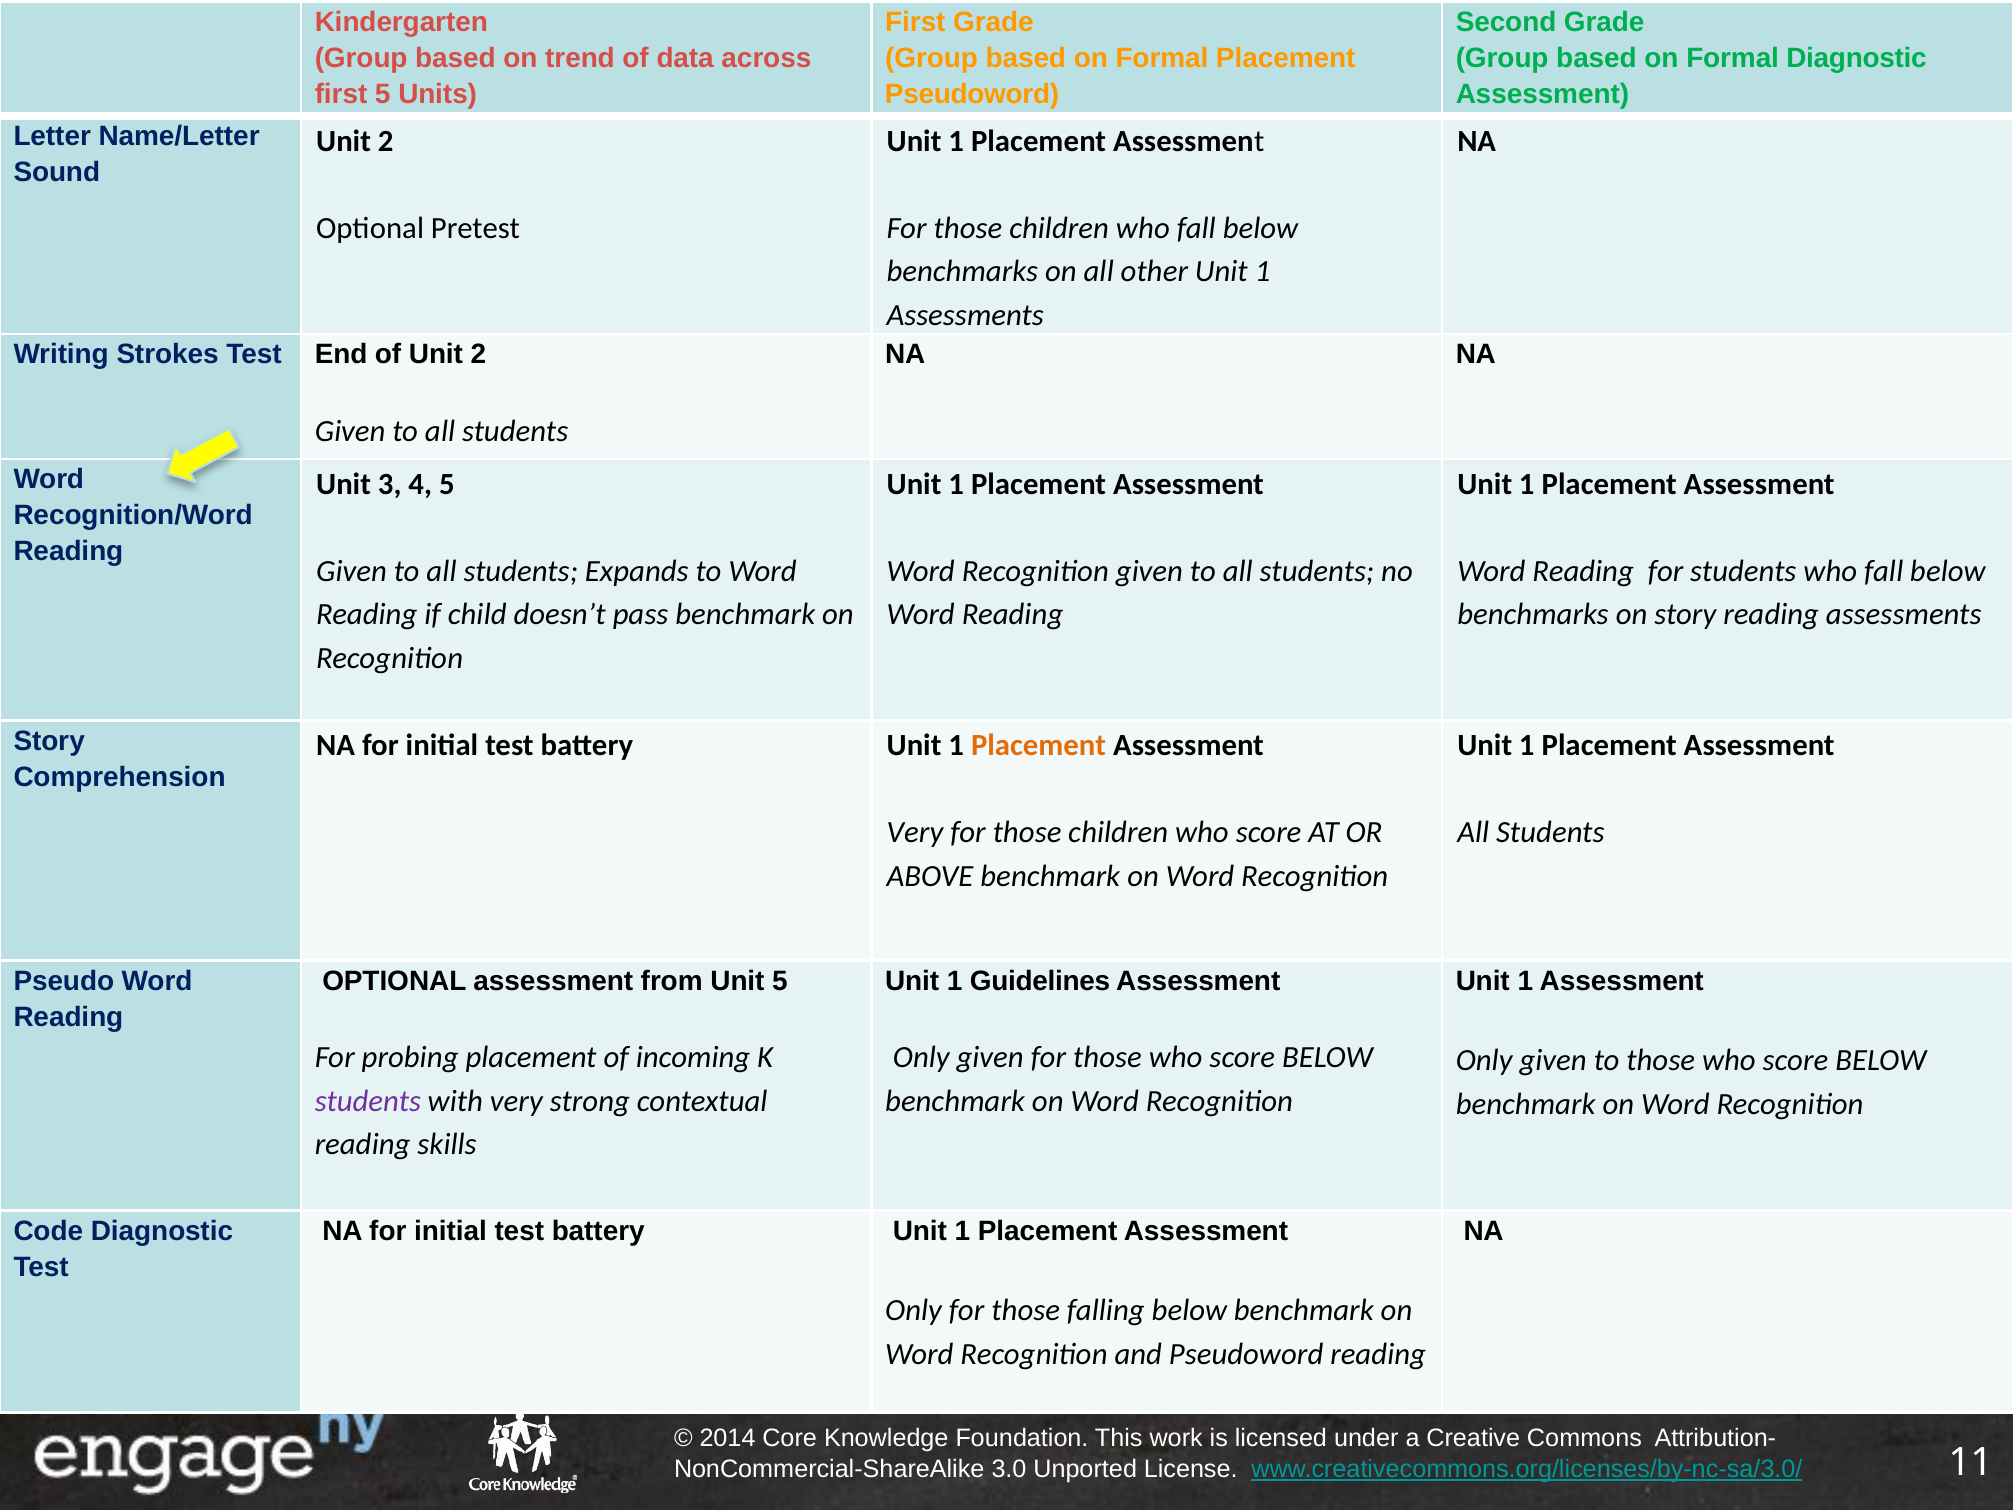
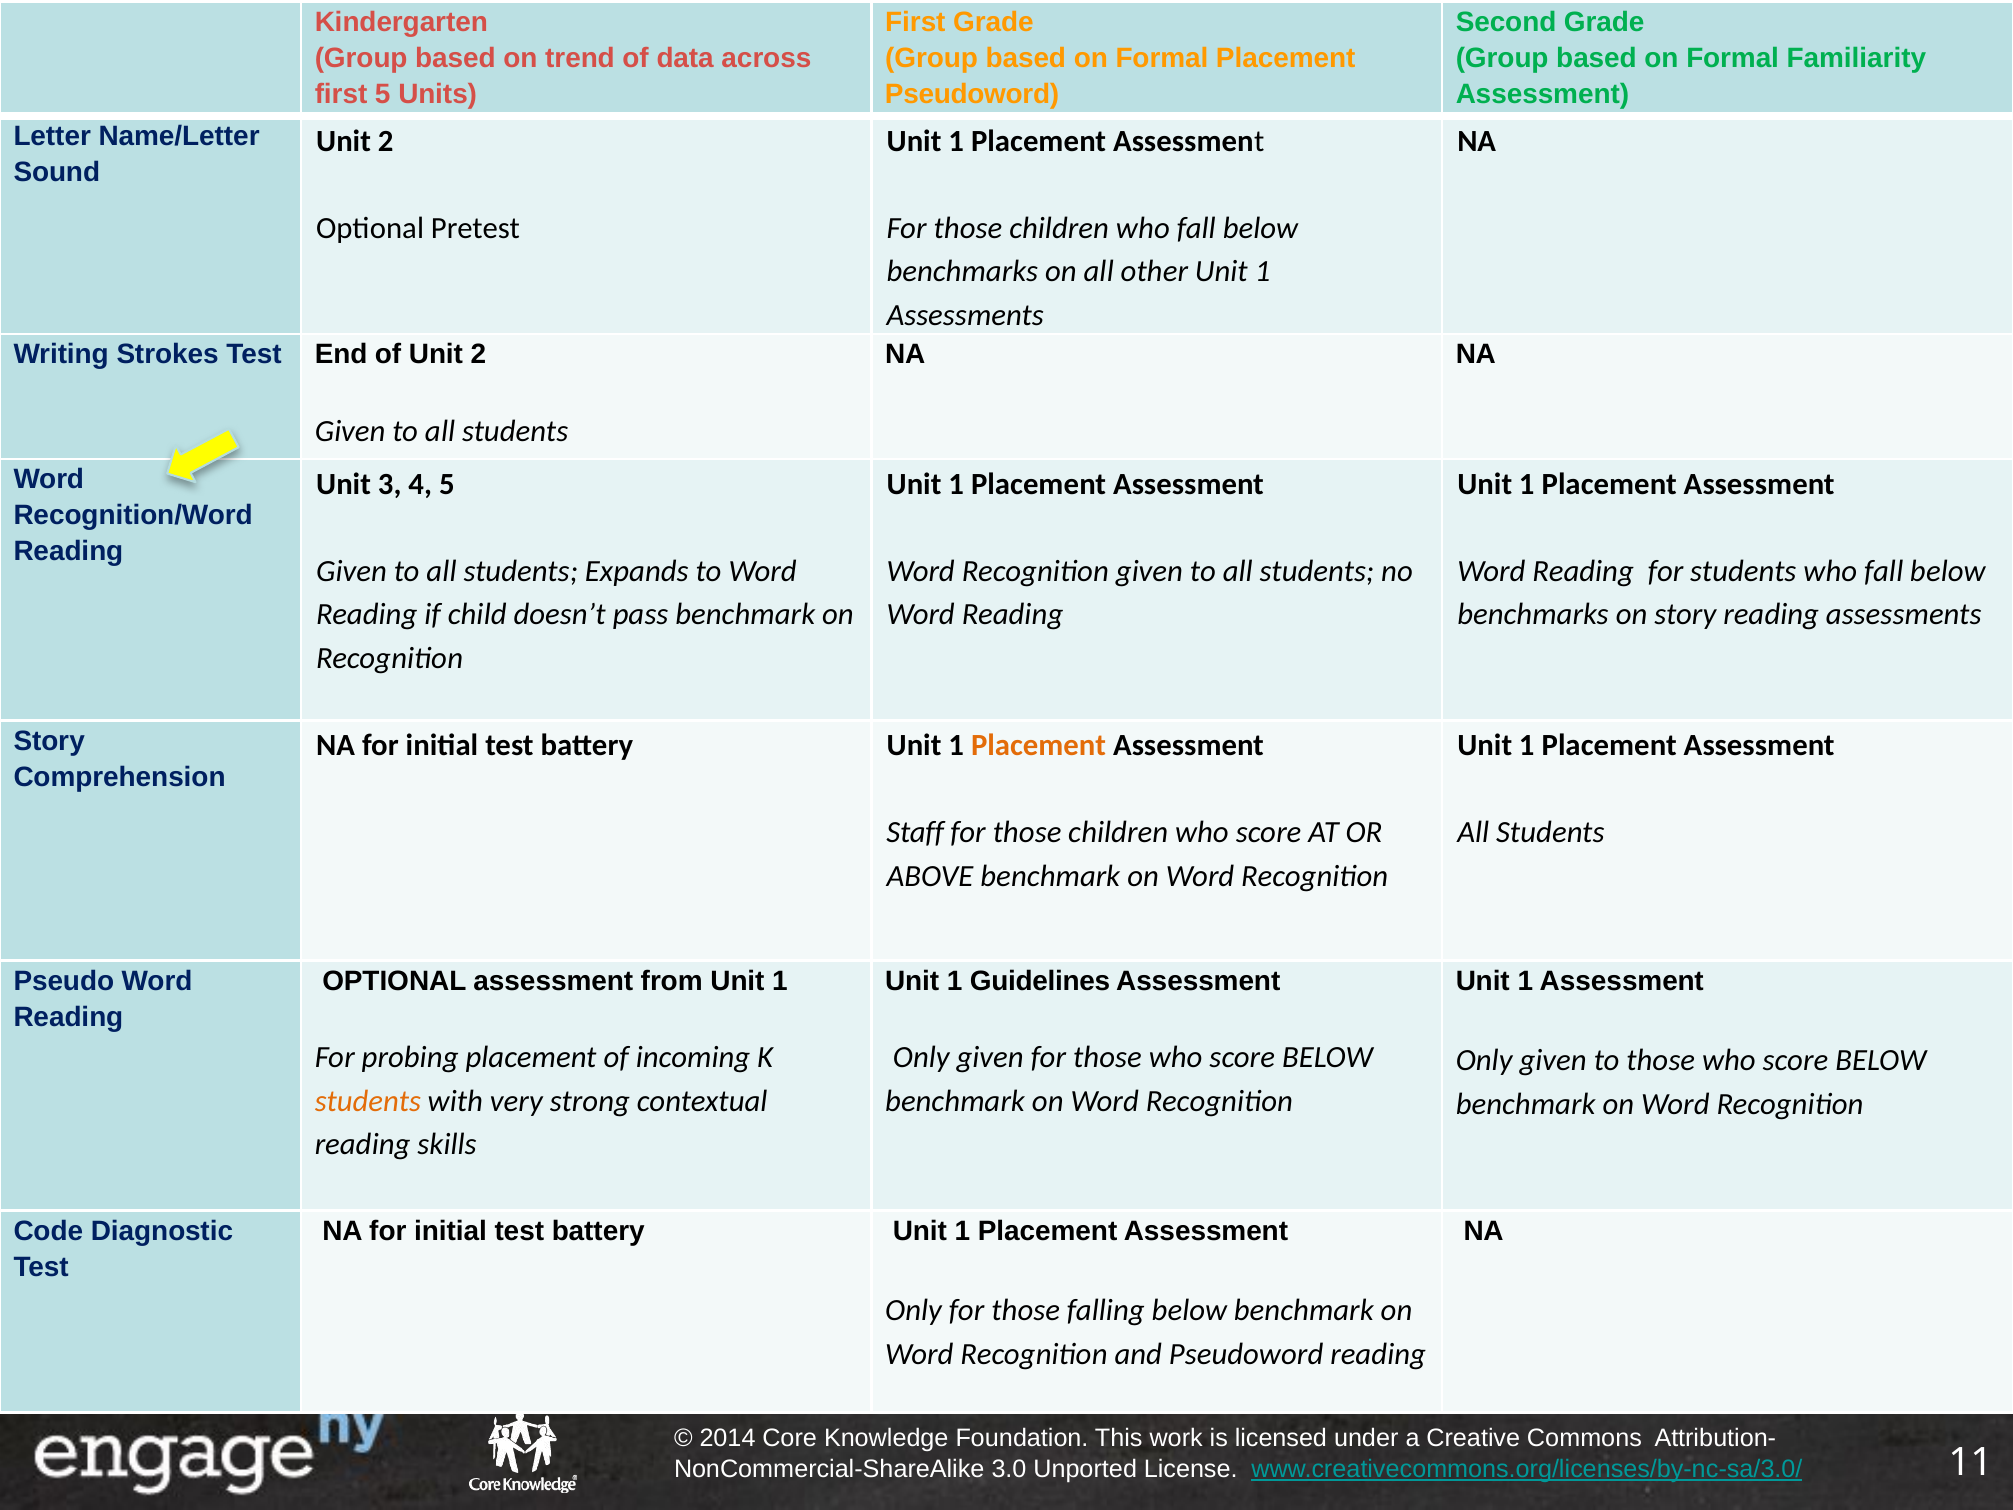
Formal Diagnostic: Diagnostic -> Familiarity
Very at (915, 833): Very -> Staff
from Unit 5: 5 -> 1
students at (368, 1101) colour: purple -> orange
